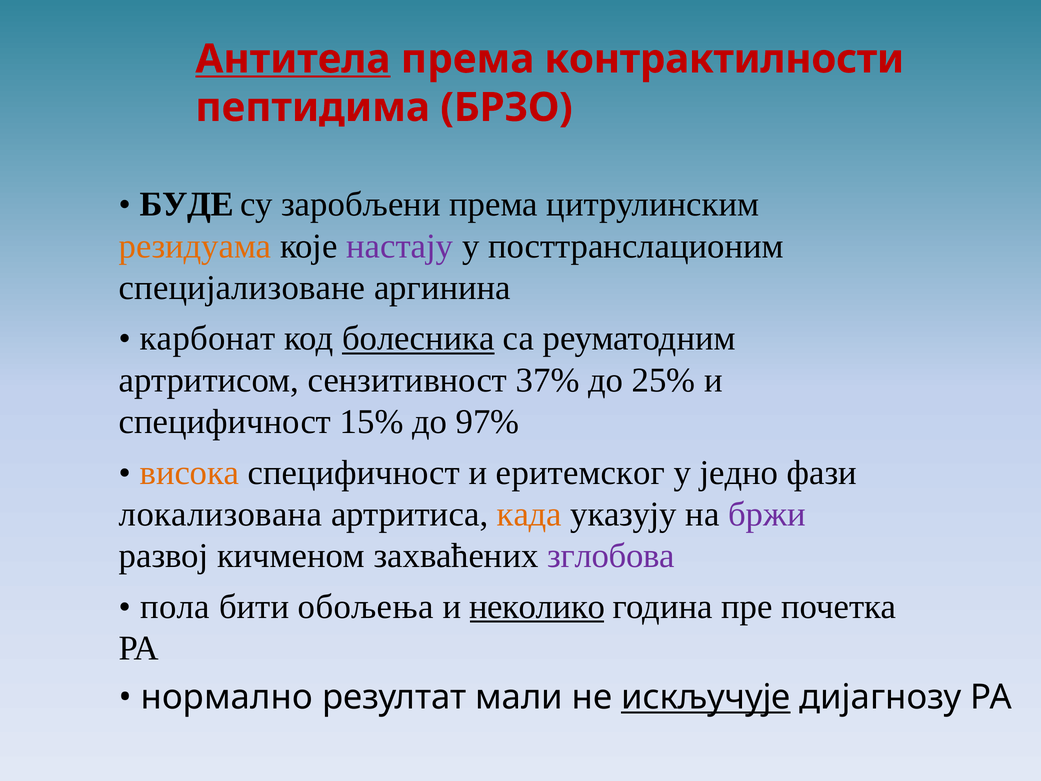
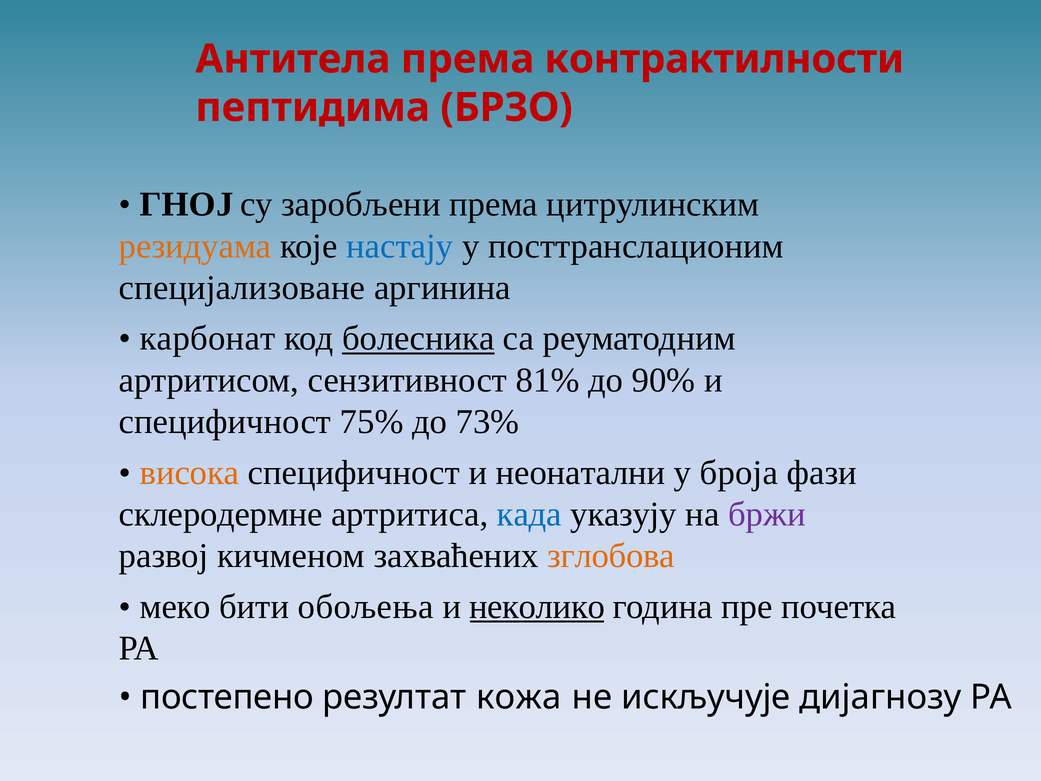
Антитела underline: present -> none
БУДЕ: БУДЕ -> ГНОЈ
настају colour: purple -> blue
37%: 37% -> 81%
25%: 25% -> 90%
15%: 15% -> 75%
97%: 97% -> 73%
еритемског: еритемског -> неонатални
једно: једно -> броја
локализована: локализована -> склеродермне
када colour: orange -> blue
зглобова colour: purple -> orange
пола: пола -> меко
нормално: нормално -> постепено
мали: мали -> кожа
искључује underline: present -> none
